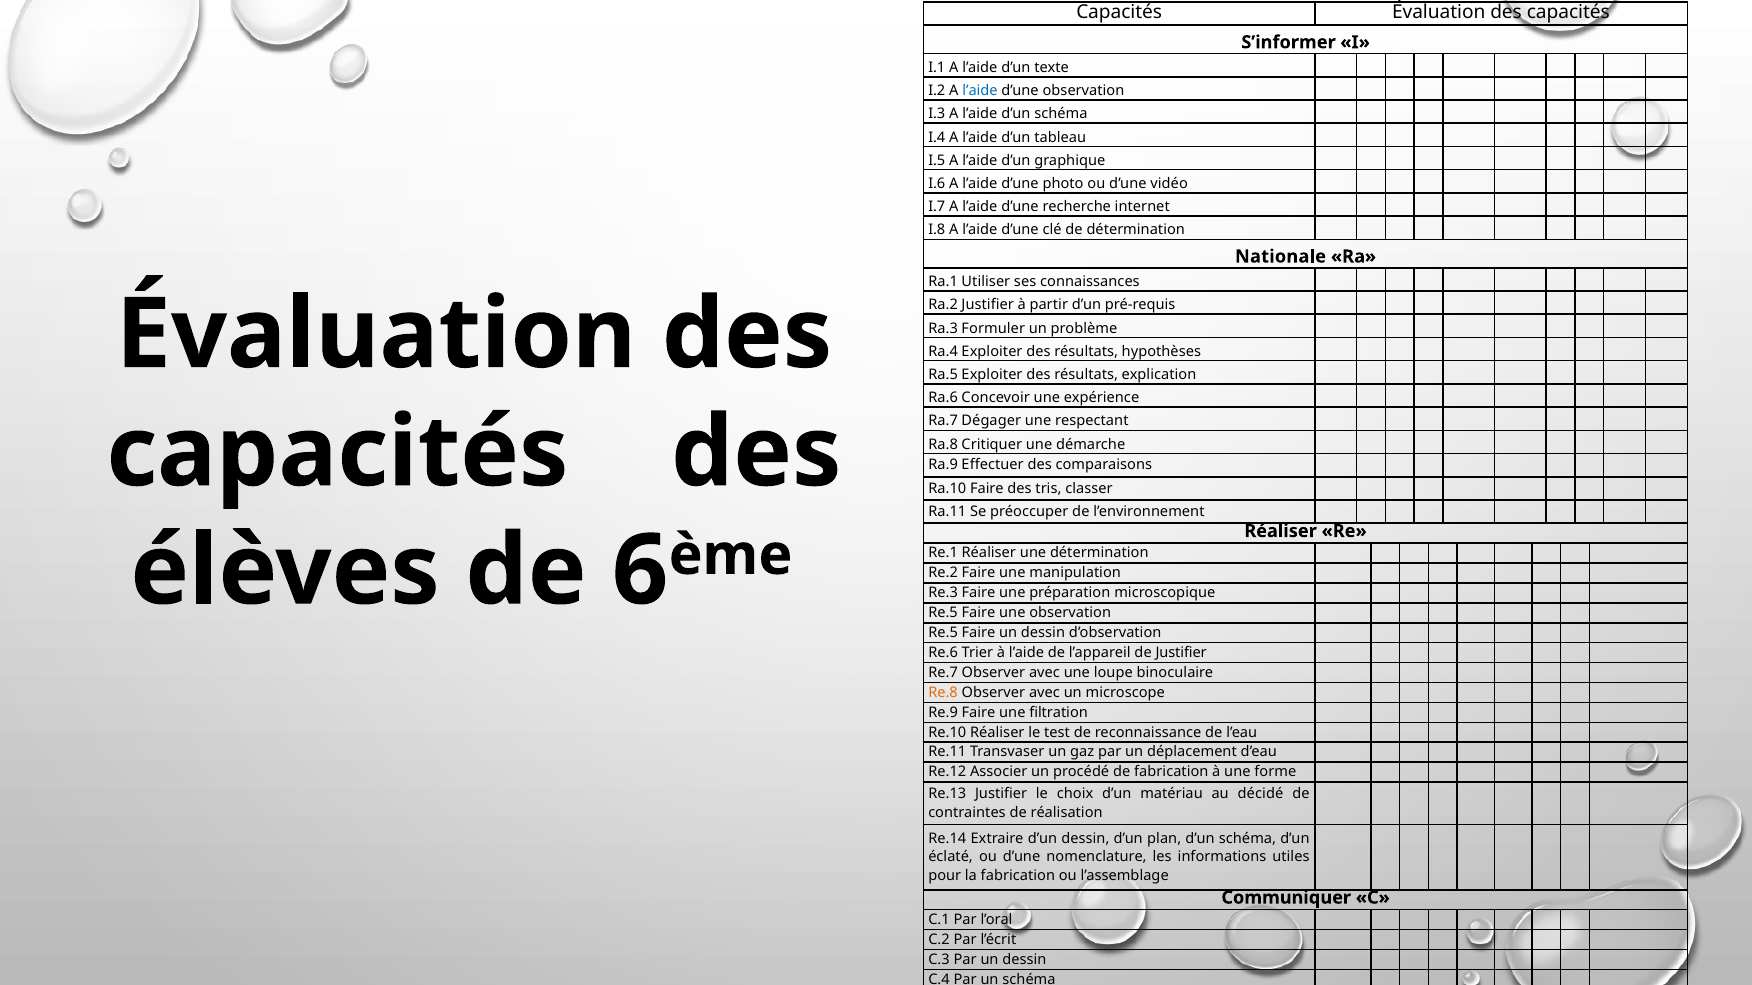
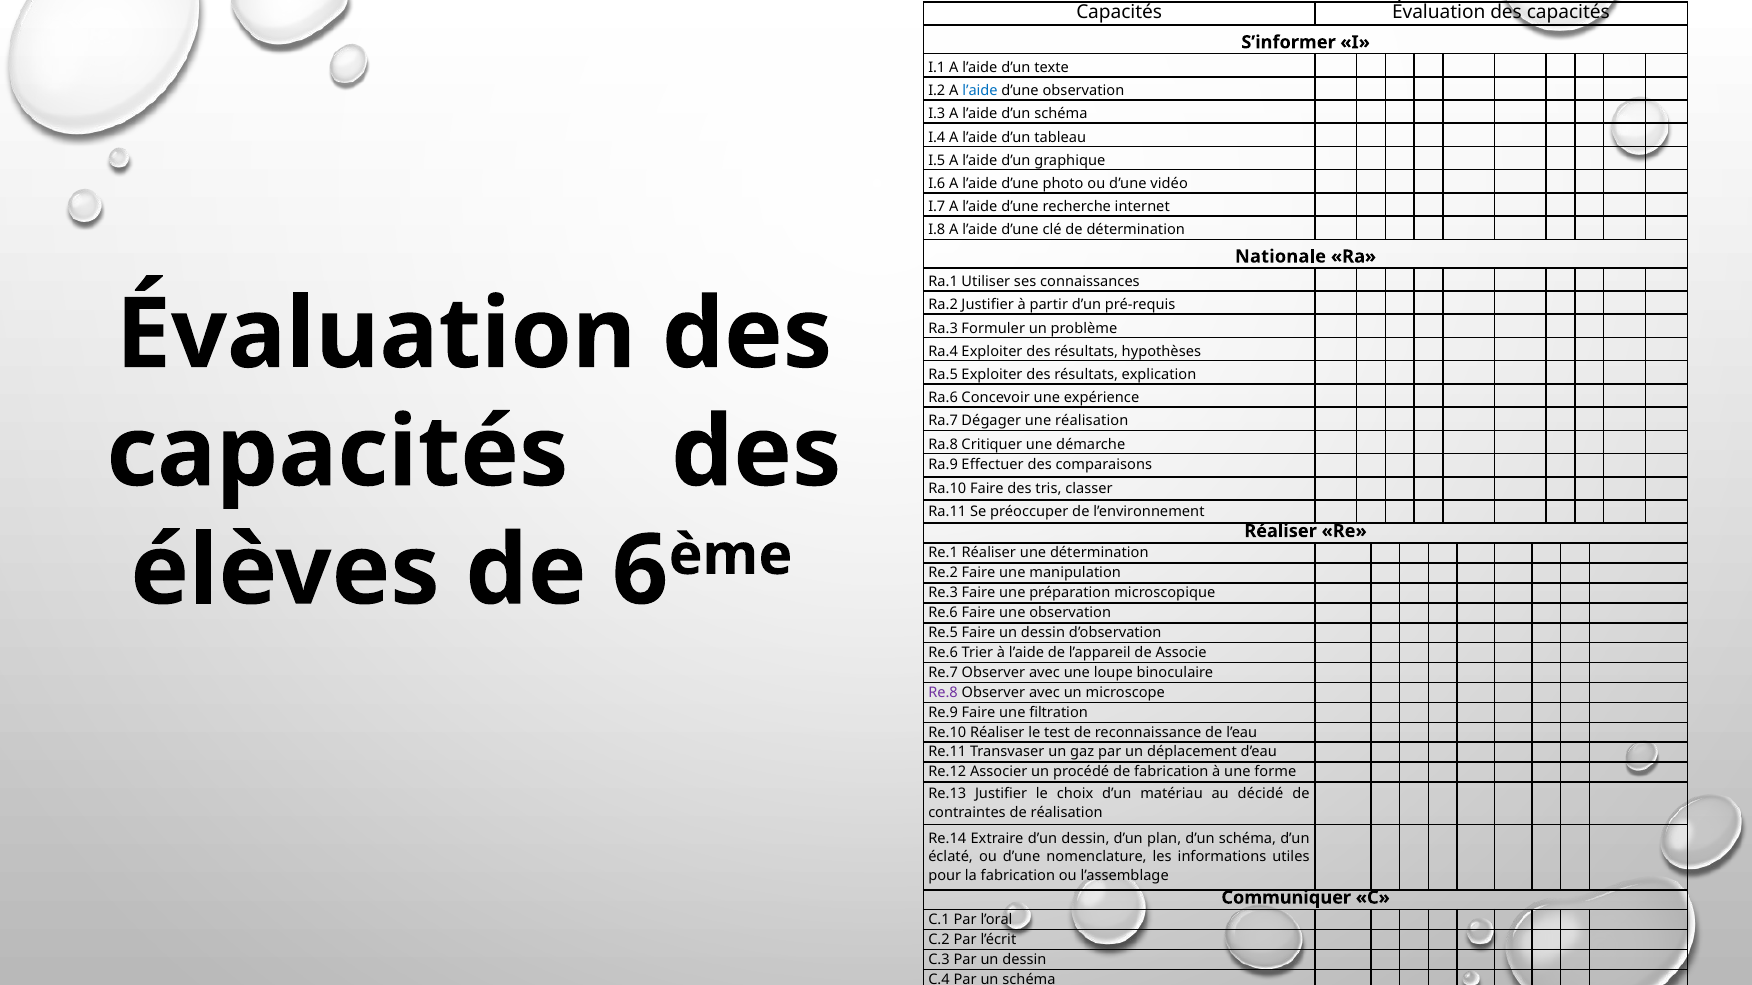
une respectant: respectant -> réalisation
Re.5 at (943, 613): Re.5 -> Re.6
de Justifier: Justifier -> Associe
Re.8 colour: orange -> purple
